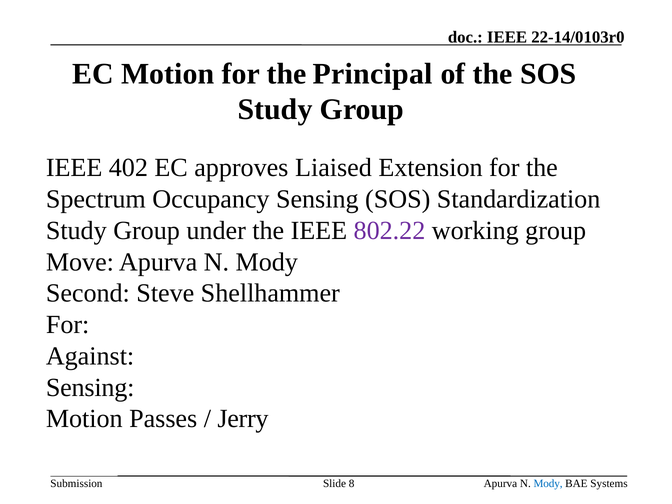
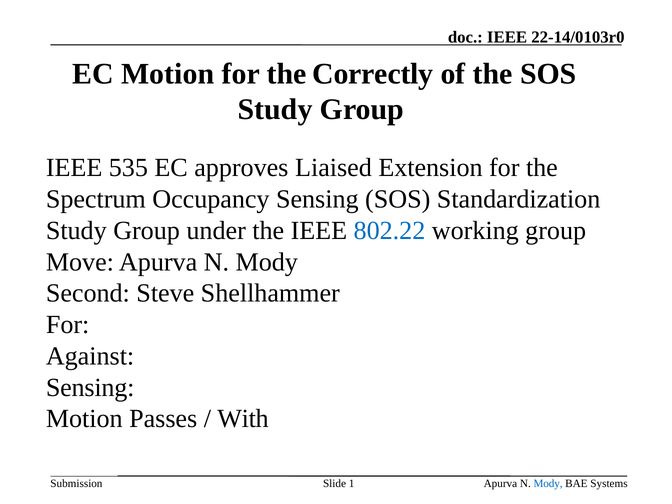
Principal: Principal -> Correctly
402: 402 -> 535
802.22 colour: purple -> blue
Jerry: Jerry -> With
8: 8 -> 1
